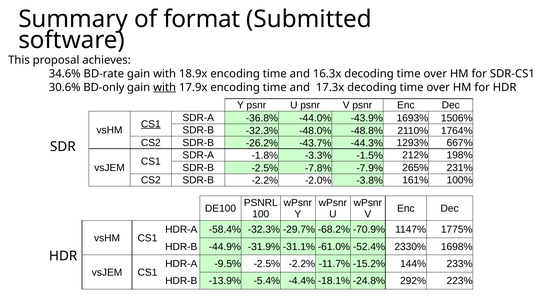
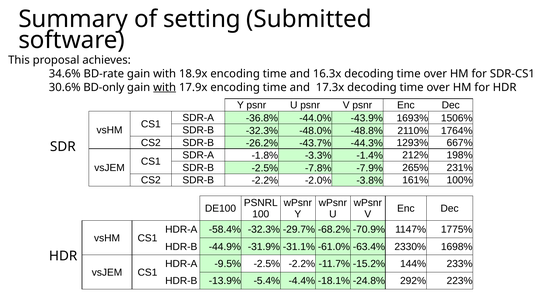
format: format -> setting
CS1 at (151, 124) underline: present -> none
-1.5%: -1.5% -> -1.4%
-52.4%: -52.4% -> -63.4%
